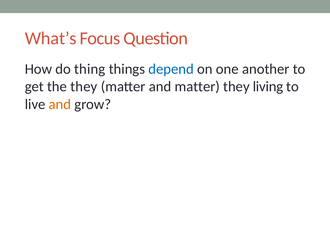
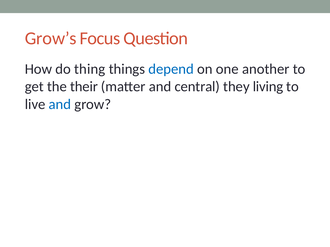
What’s: What’s -> Grow’s
the they: they -> their
and matter: matter -> central
and at (60, 104) colour: orange -> blue
